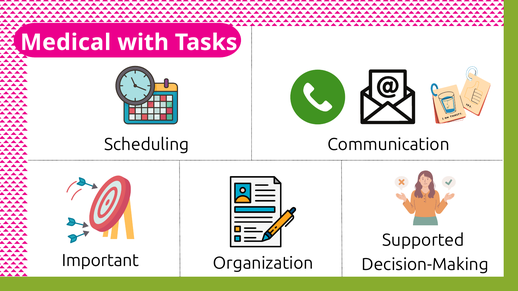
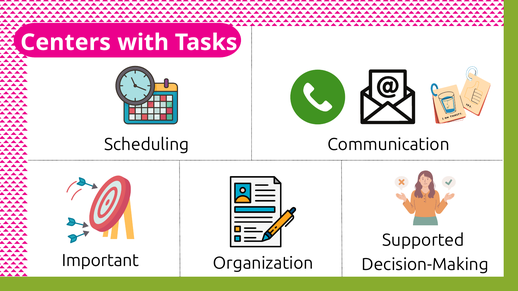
Medical: Medical -> Centers
